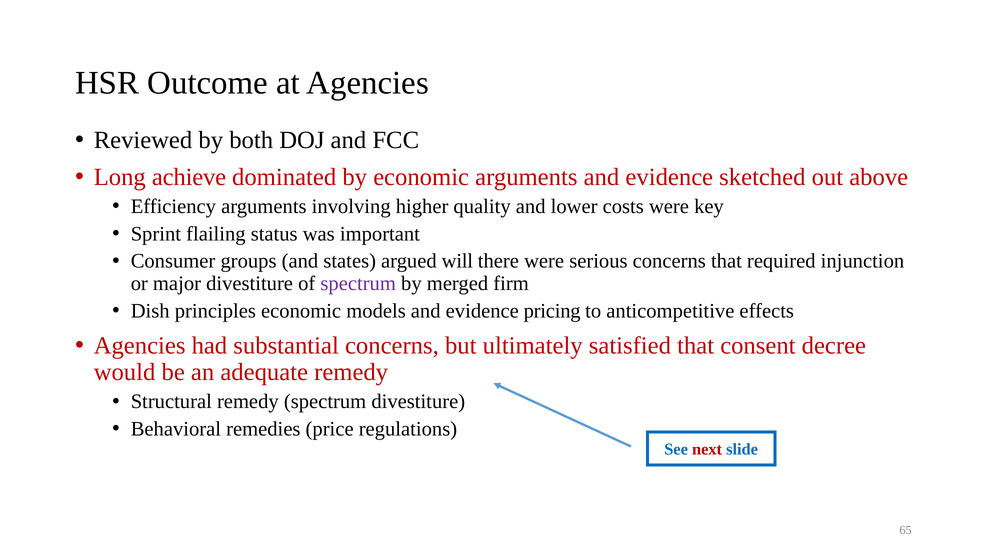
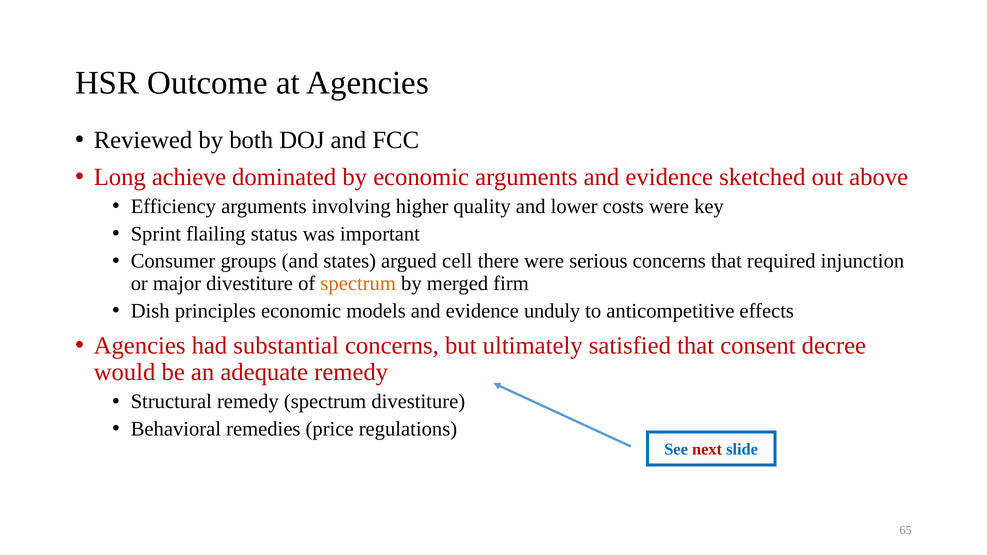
will: will -> cell
spectrum at (358, 284) colour: purple -> orange
pricing: pricing -> unduly
